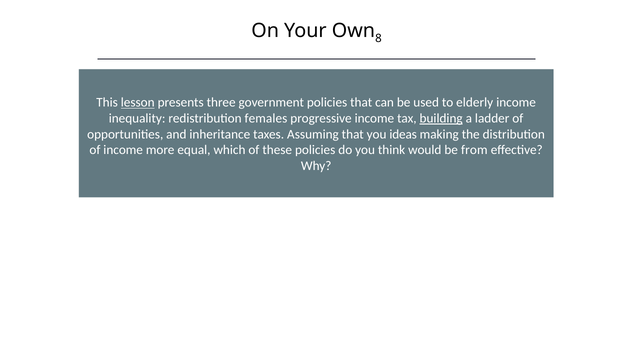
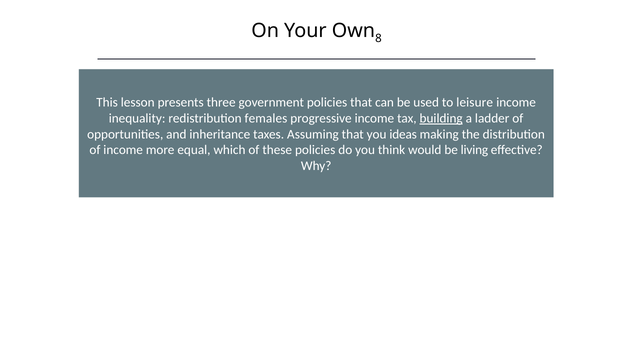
lesson underline: present -> none
elderly: elderly -> leisure
from: from -> living
